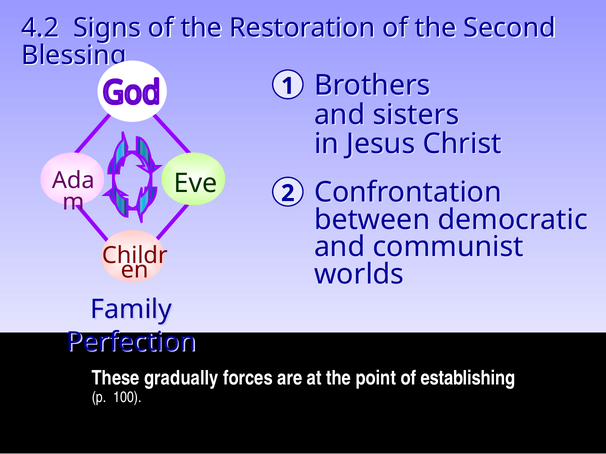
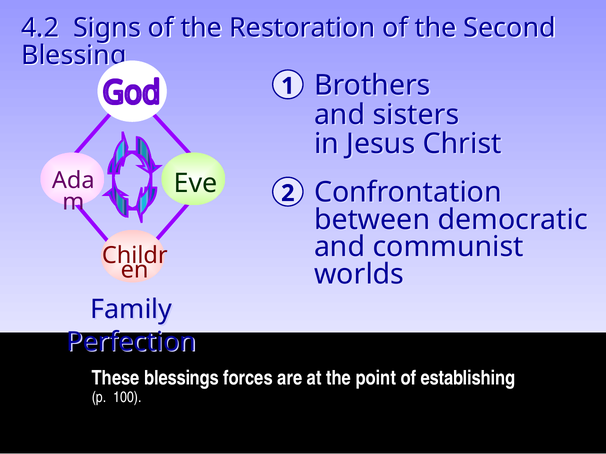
gradually: gradually -> blessings
